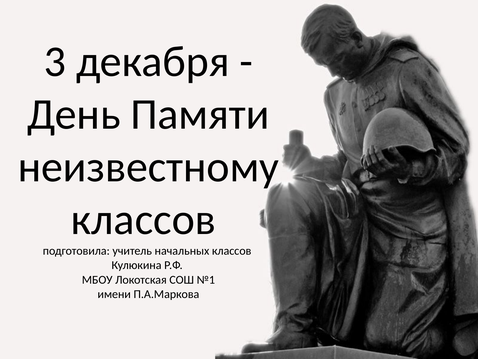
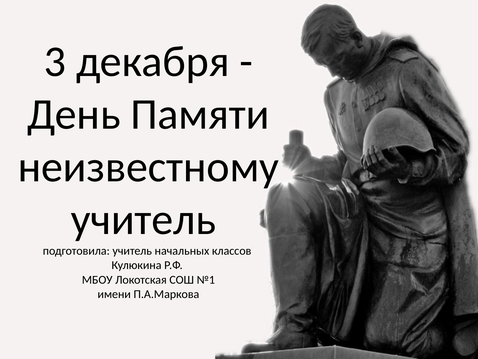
классов at (143, 219): классов -> учитель
